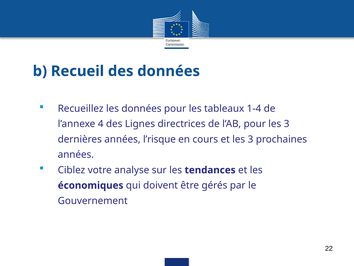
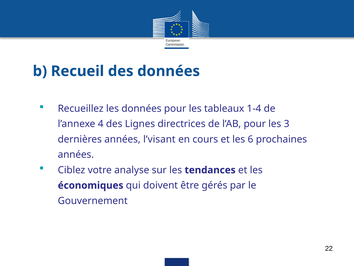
l’risque: l’risque -> l’visant
et les 3: 3 -> 6
